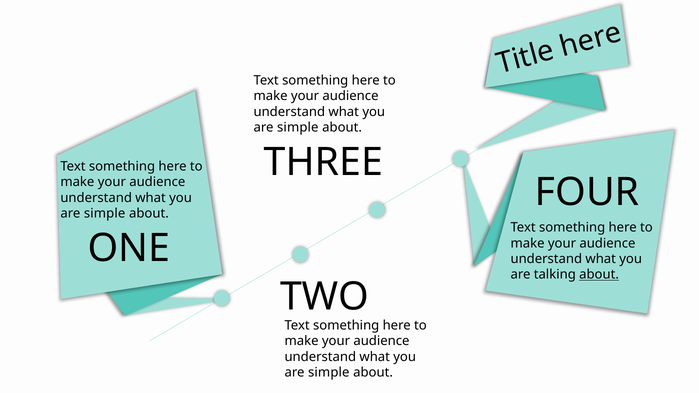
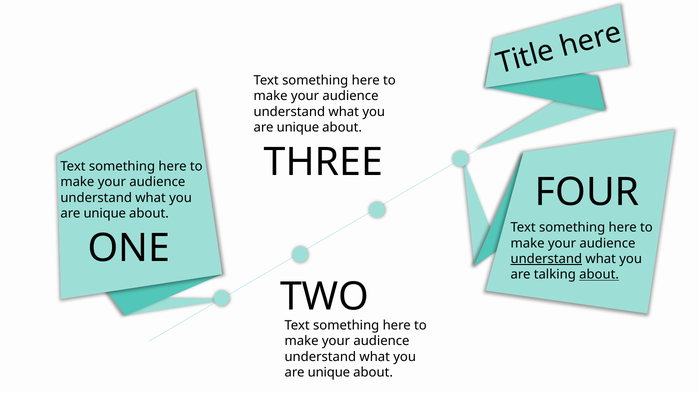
simple at (298, 128): simple -> unique
simple at (105, 214): simple -> unique
understand at (546, 259) underline: none -> present
simple at (329, 373): simple -> unique
